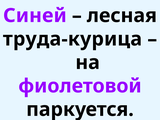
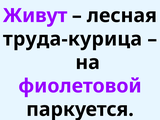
Синей: Синей -> Живут
